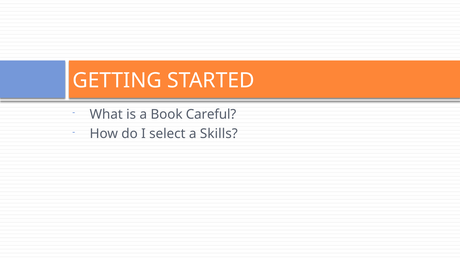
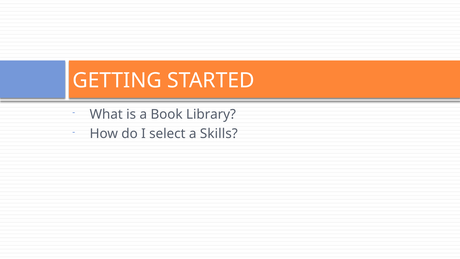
Careful: Careful -> Library
